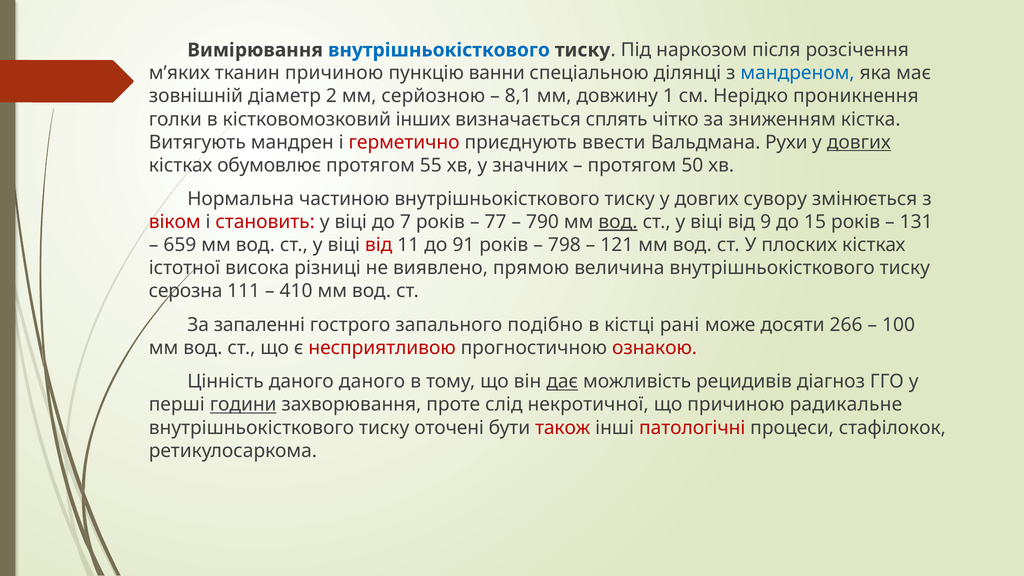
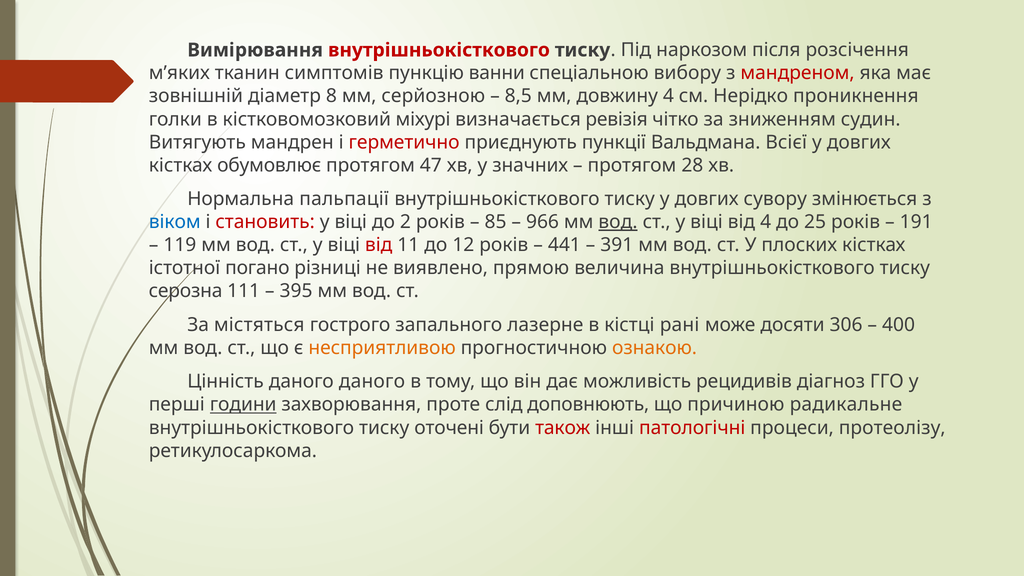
внутрішньокісткового at (439, 50) colour: blue -> red
тканин причиною: причиною -> симптомів
ділянці: ділянці -> вибору
мандреном colour: blue -> red
2: 2 -> 8
8,1: 8,1 -> 8,5
довжину 1: 1 -> 4
інших: інших -> міхурі
сплять: сплять -> ревізія
кістка: кістка -> судин
ввести: ввести -> пункції
Рухи: Рухи -> Всієї
довгих at (859, 142) underline: present -> none
55: 55 -> 47
50: 50 -> 28
частиною: частиною -> пальпації
віком colour: red -> blue
7: 7 -> 2
77: 77 -> 85
790: 790 -> 966
від 9: 9 -> 4
15: 15 -> 25
131: 131 -> 191
659: 659 -> 119
91: 91 -> 12
798: 798 -> 441
121: 121 -> 391
висока: висока -> погано
410: 410 -> 395
запаленні: запаленні -> містяться
подібно: подібно -> лазерне
266: 266 -> 306
100: 100 -> 400
несприятливою colour: red -> orange
ознакою colour: red -> orange
дає underline: present -> none
некротичної: некротичної -> доповнюють
стафілокок: стафілокок -> протеолізу
